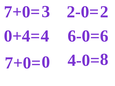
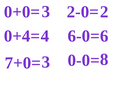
7+0= at (22, 12): 7+0= -> 0+0=
4-0=: 4-0= -> 0-0=
7+0= 0: 0 -> 3
